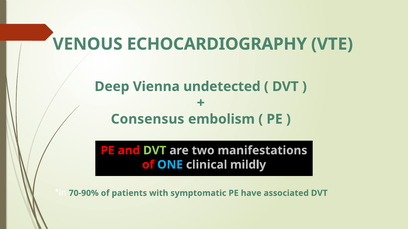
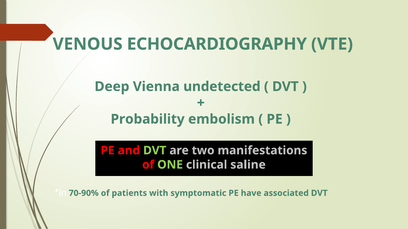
Consensus: Consensus -> Probability
ONE colour: light blue -> light green
mildly: mildly -> saline
